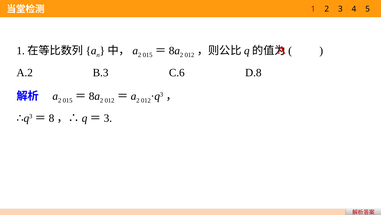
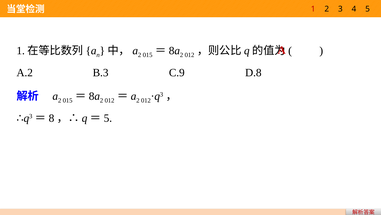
C.6: C.6 -> C.9
3 at (108, 118): 3 -> 5
